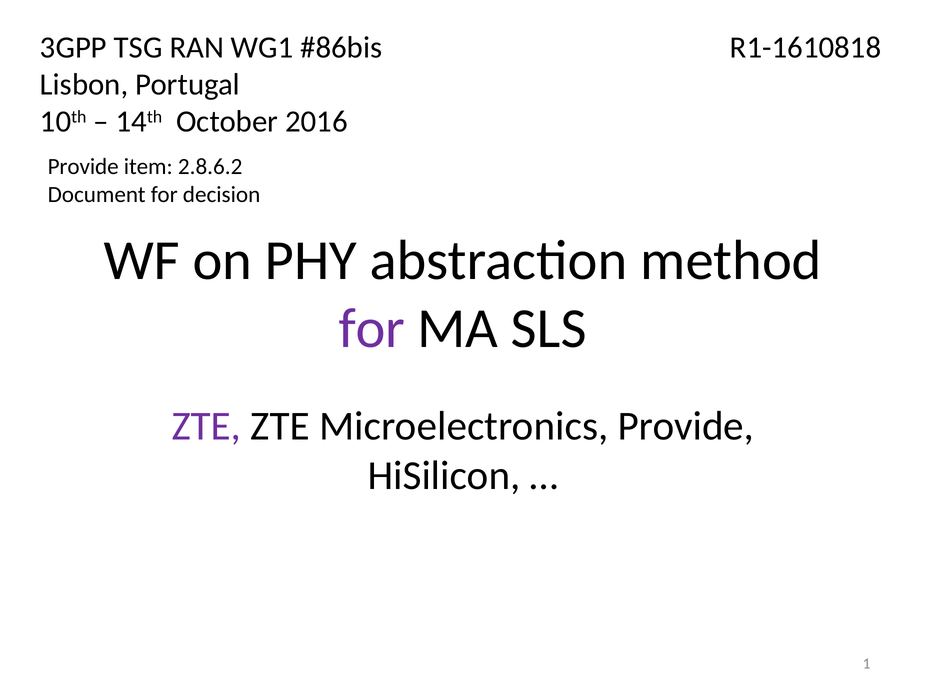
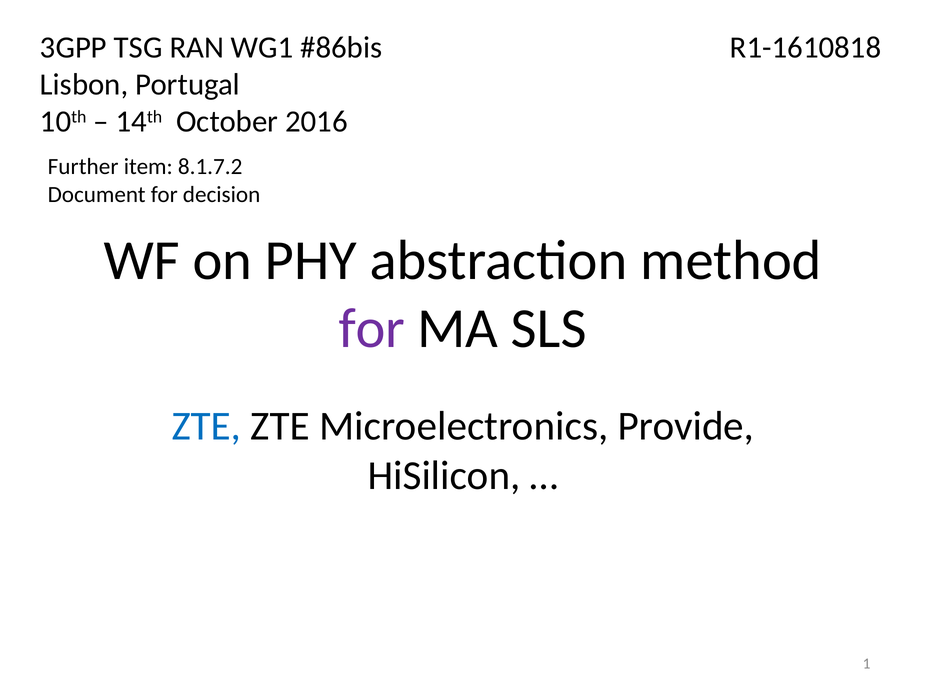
Provide at (83, 167): Provide -> Further
2.8.6.2: 2.8.6.2 -> 8.1.7.2
ZTE at (206, 426) colour: purple -> blue
